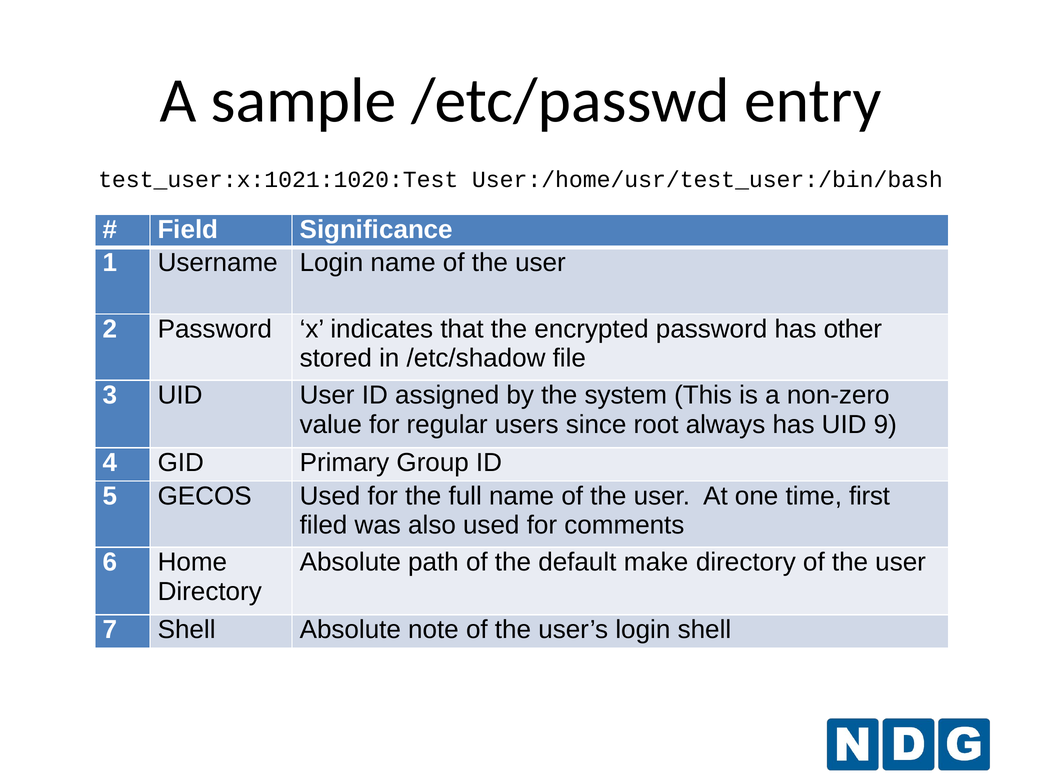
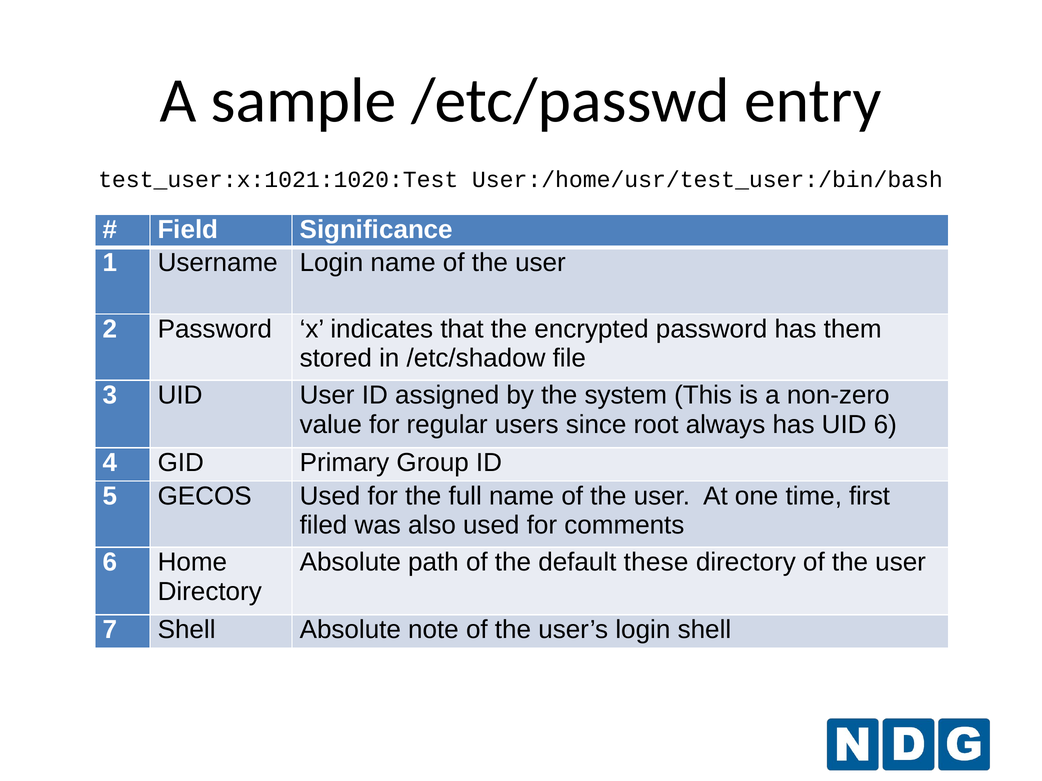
other: other -> them
UID 9: 9 -> 6
make: make -> these
